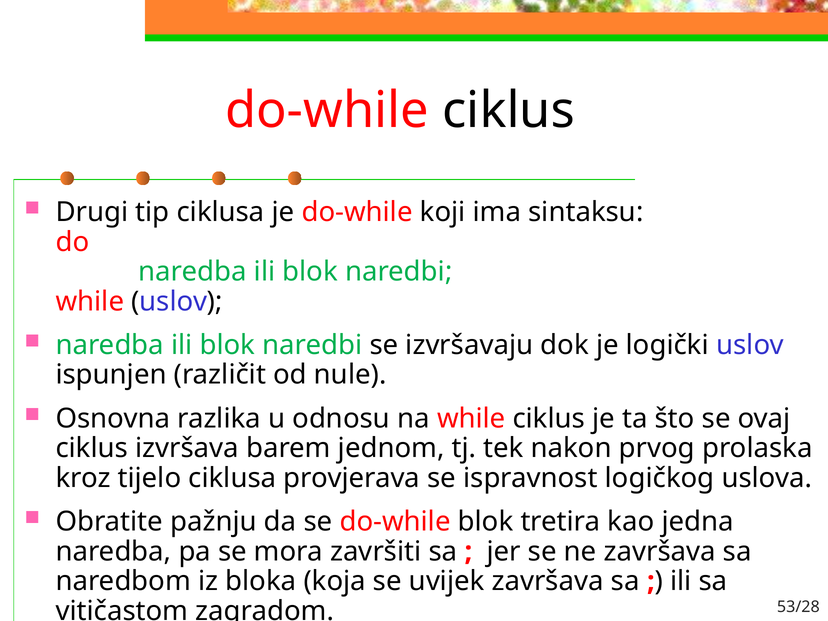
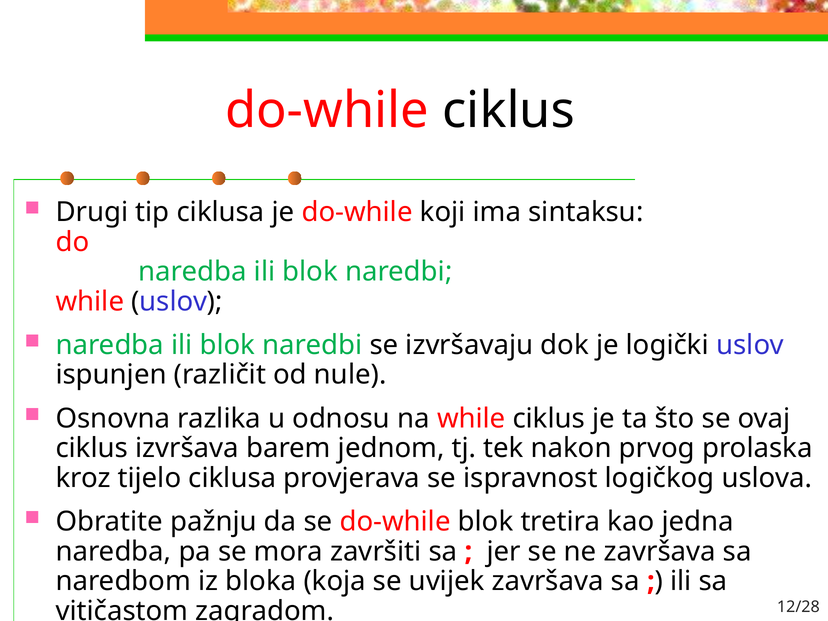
53/28: 53/28 -> 12/28
